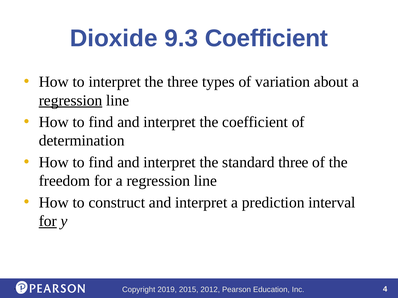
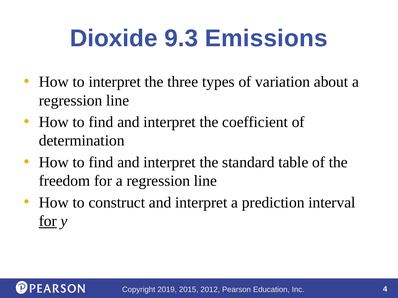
9.3 Coefficient: Coefficient -> Emissions
regression at (71, 101) underline: present -> none
standard three: three -> table
